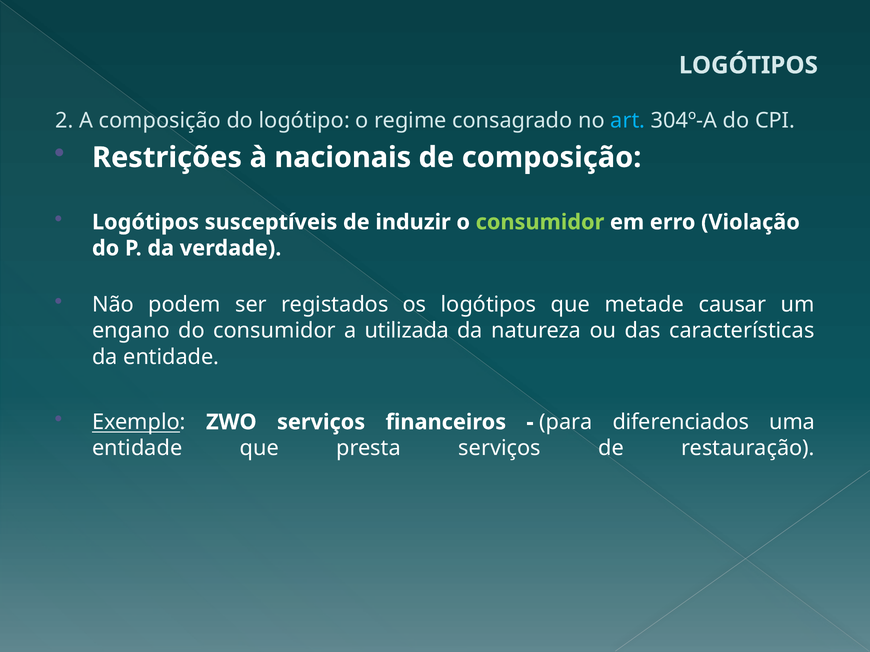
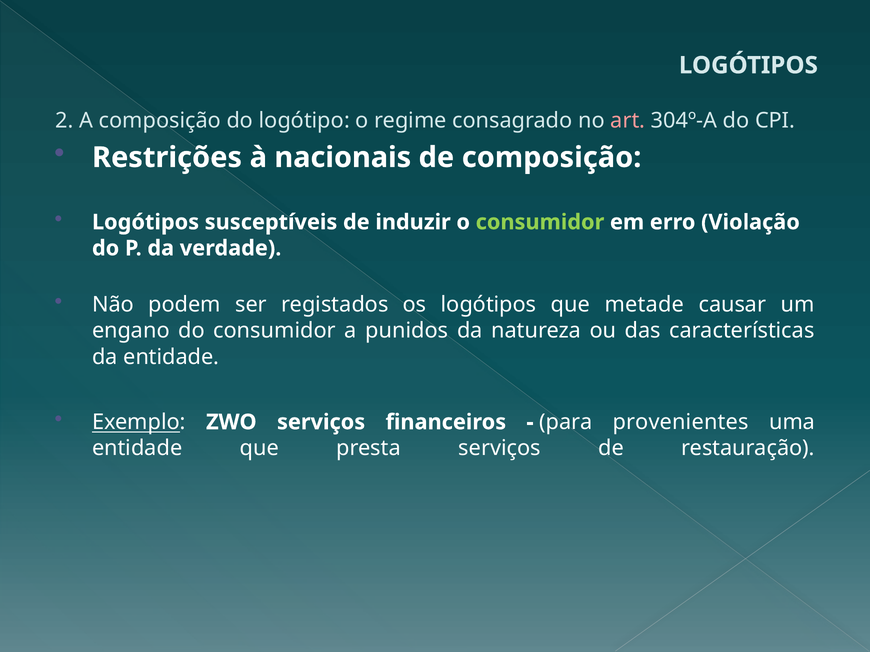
art colour: light blue -> pink
utilizada: utilizada -> punidos
diferenciados: diferenciados -> provenientes
